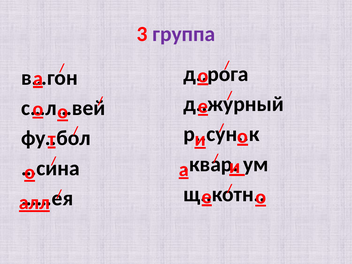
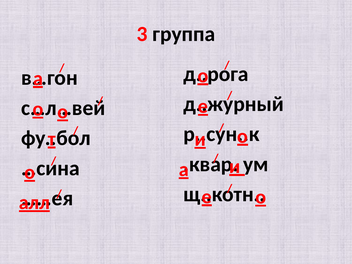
группа colour: purple -> black
